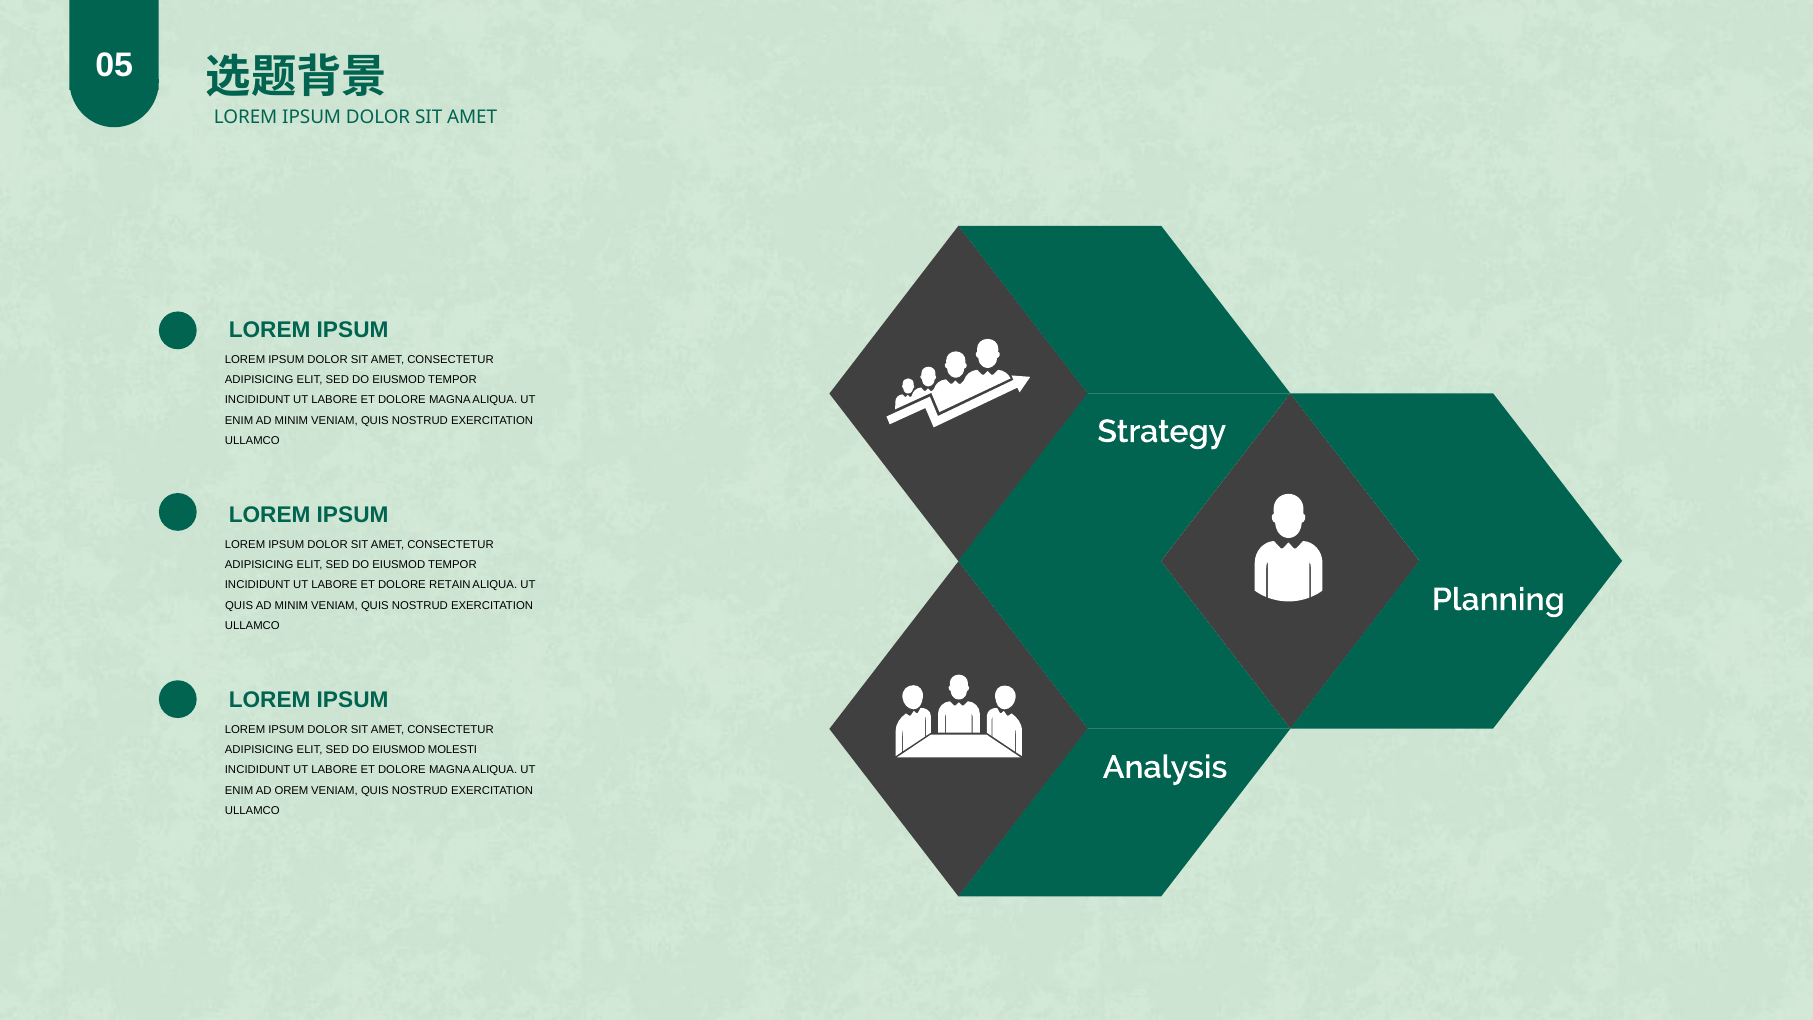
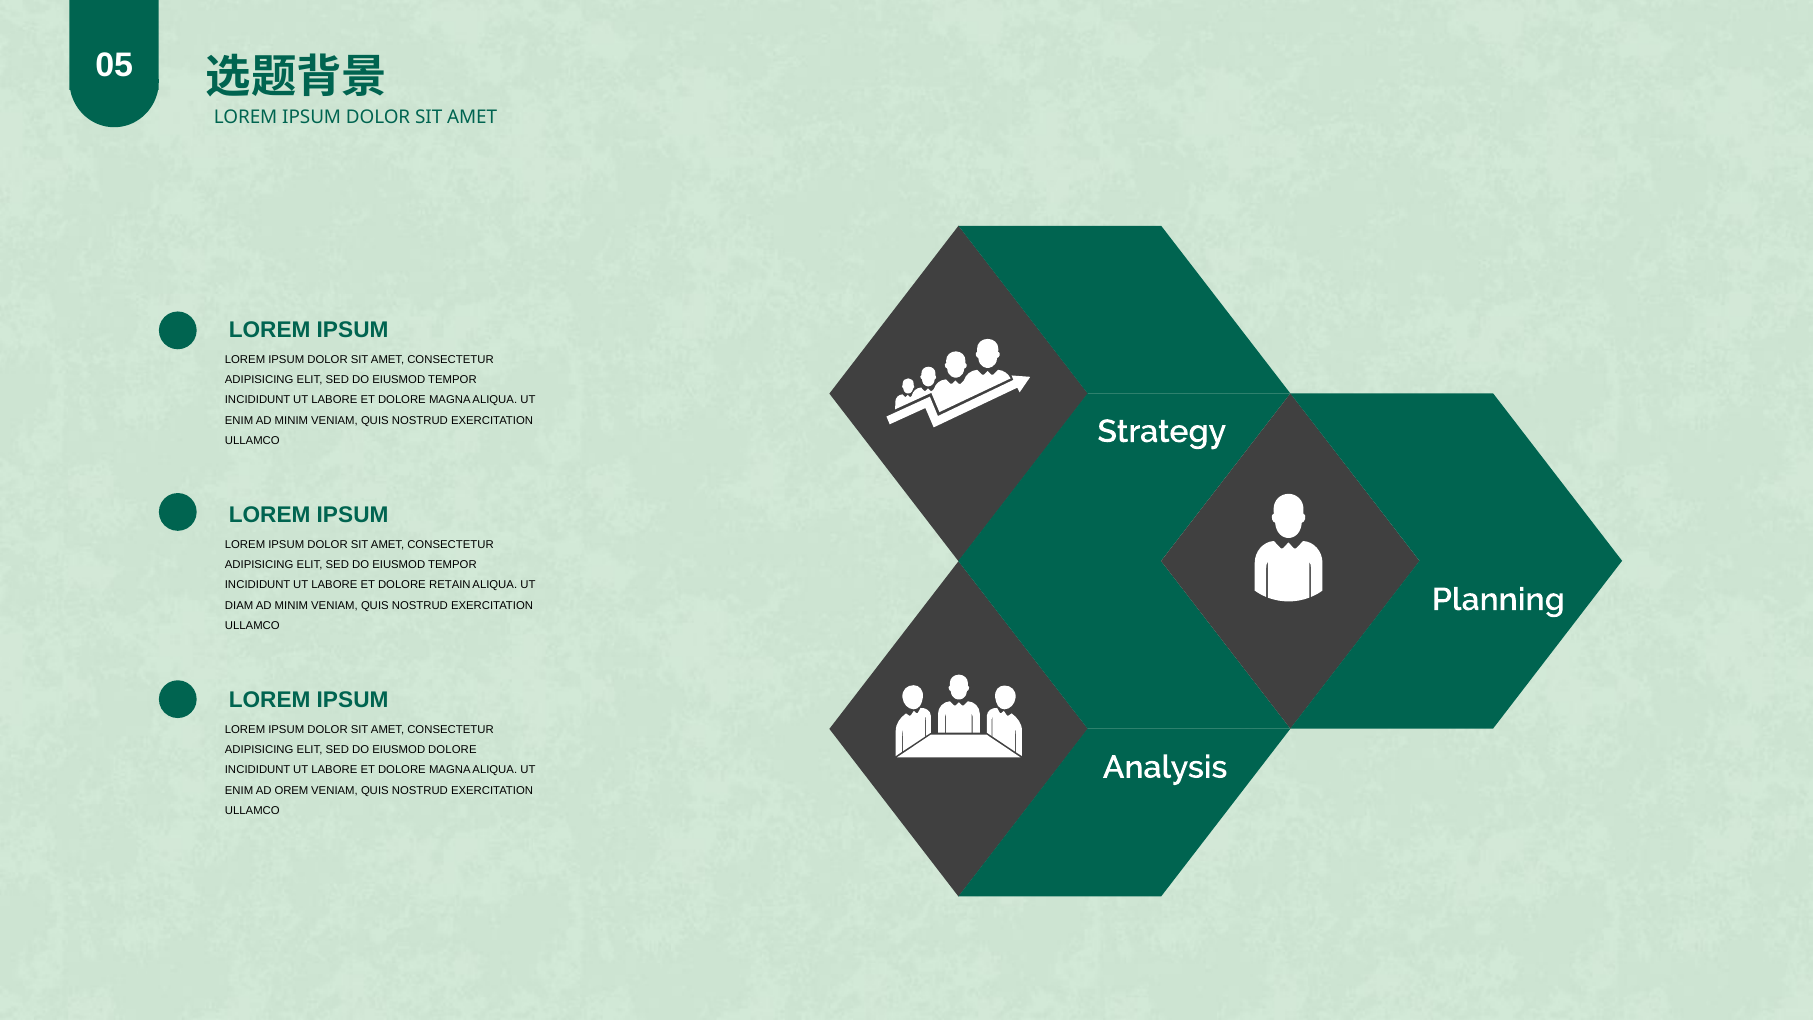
QUIS at (239, 606): QUIS -> DIAM
EIUSMOD MOLESTI: MOLESTI -> DOLORE
